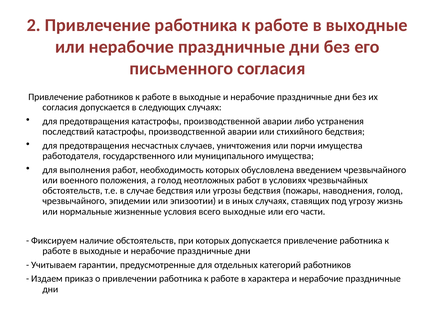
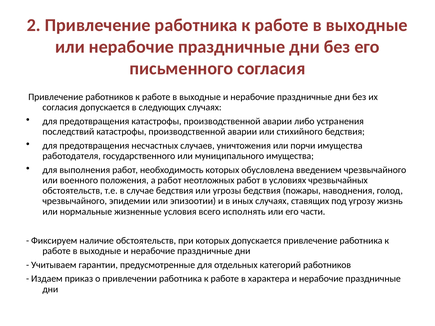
а голод: голод -> работ
всего выходные: выходные -> исполнять
